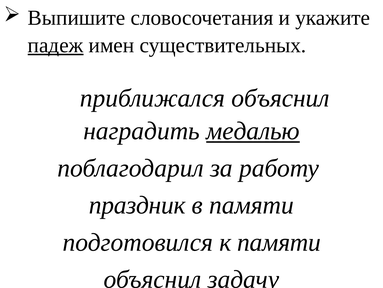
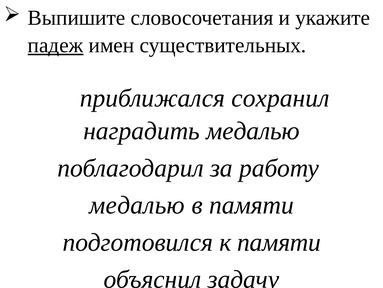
приближался объяснил: объяснил -> сохранил
медалью at (253, 131) underline: present -> none
праздник at (137, 205): праздник -> медалью
